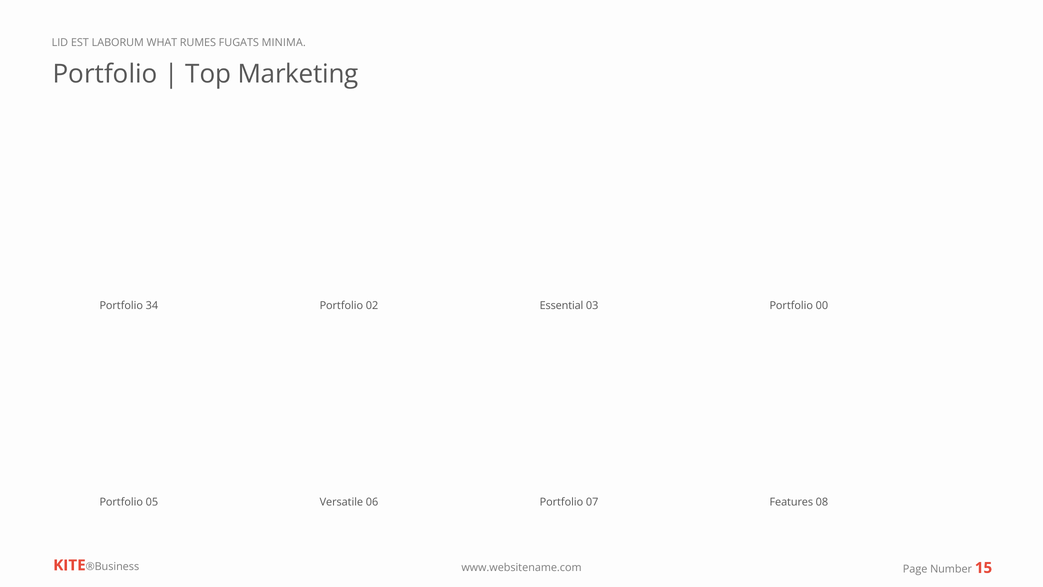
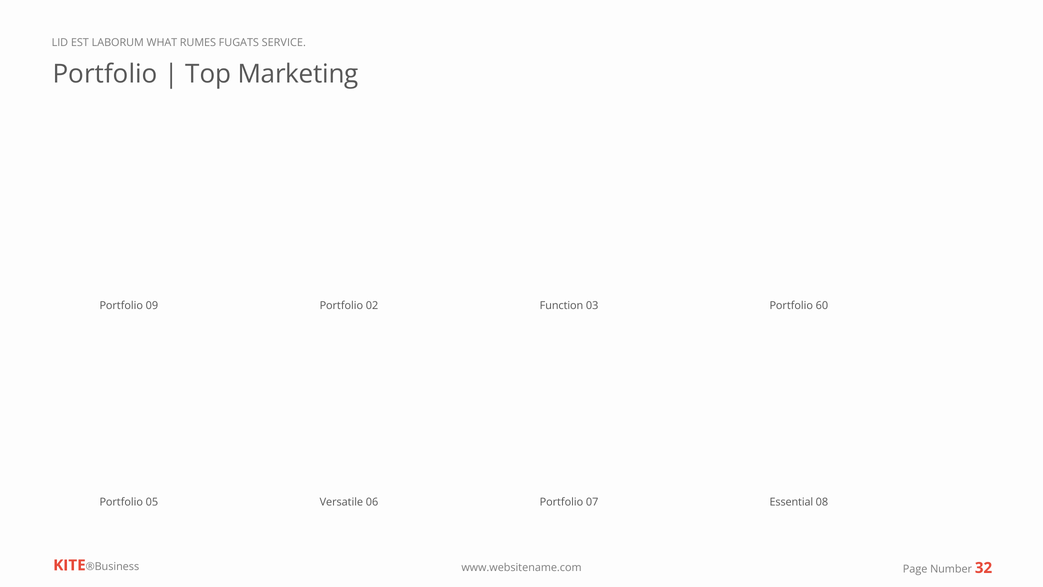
MINIMA: MINIMA -> SERVICE
34: 34 -> 09
Essential: Essential -> Function
00: 00 -> 60
Features: Features -> Essential
15: 15 -> 32
